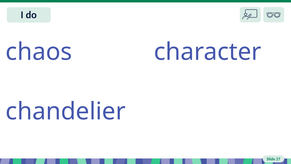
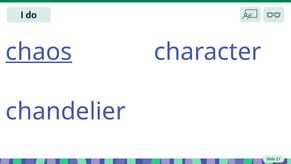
chaos underline: none -> present
